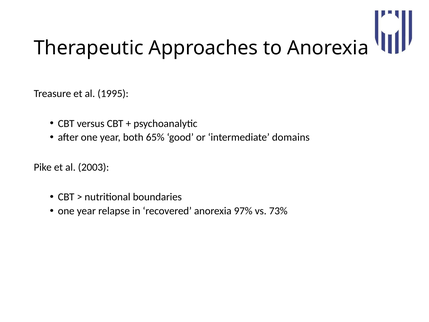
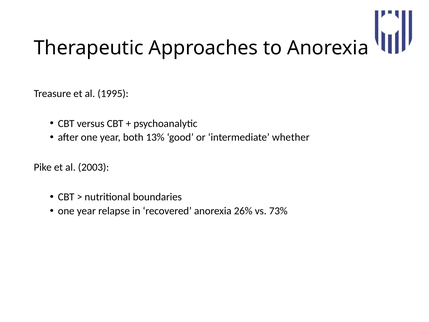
65%: 65% -> 13%
domains: domains -> whether
97%: 97% -> 26%
